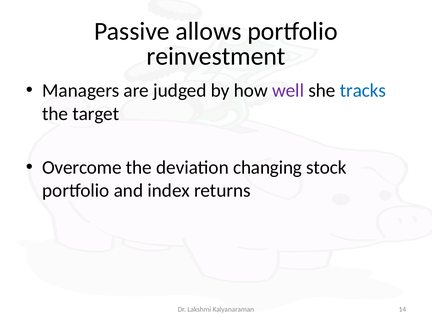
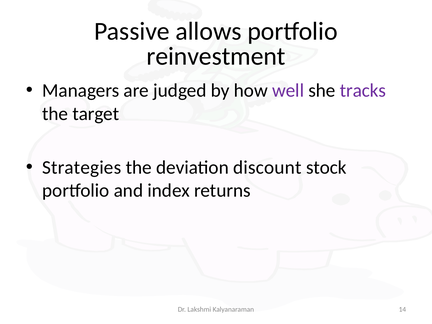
tracks colour: blue -> purple
Overcome: Overcome -> Strategies
changing: changing -> discount
